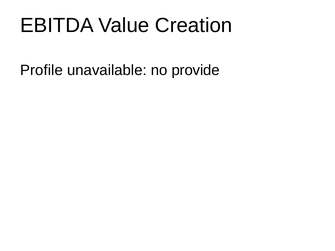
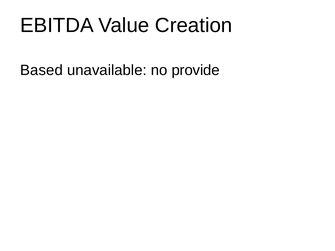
Profile: Profile -> Based
